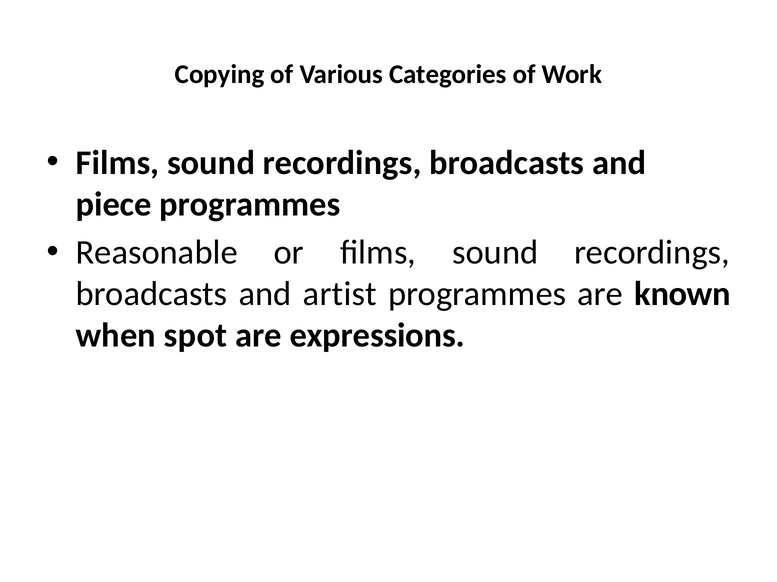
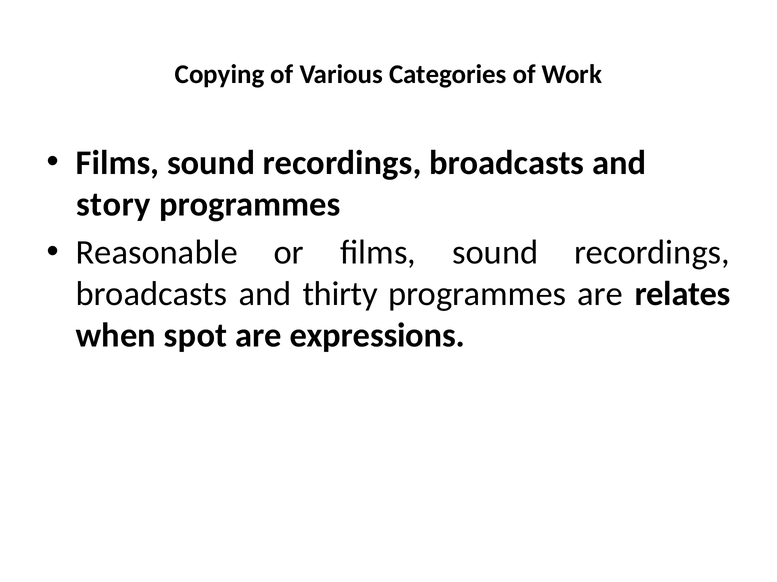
piece: piece -> story
artist: artist -> thirty
known: known -> relates
